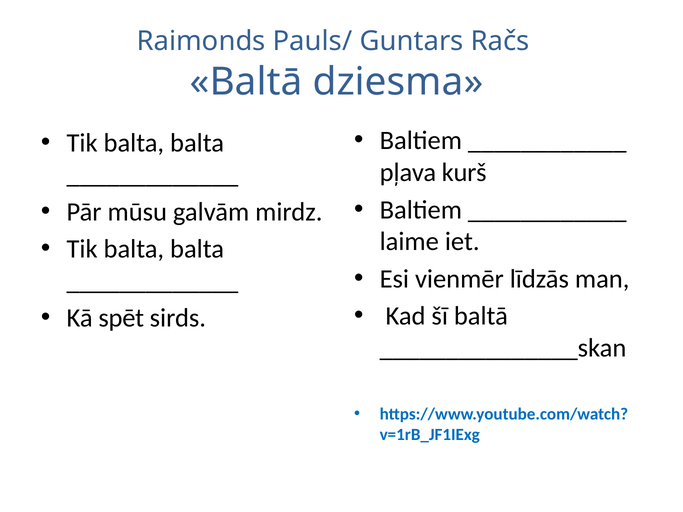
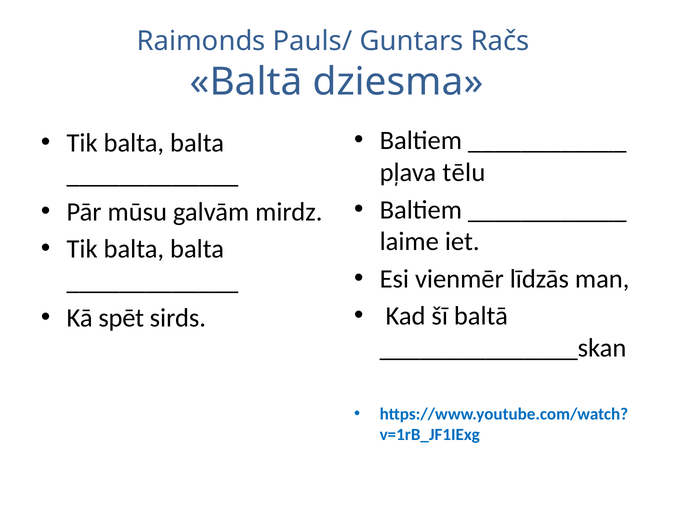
kurš: kurš -> tēlu
